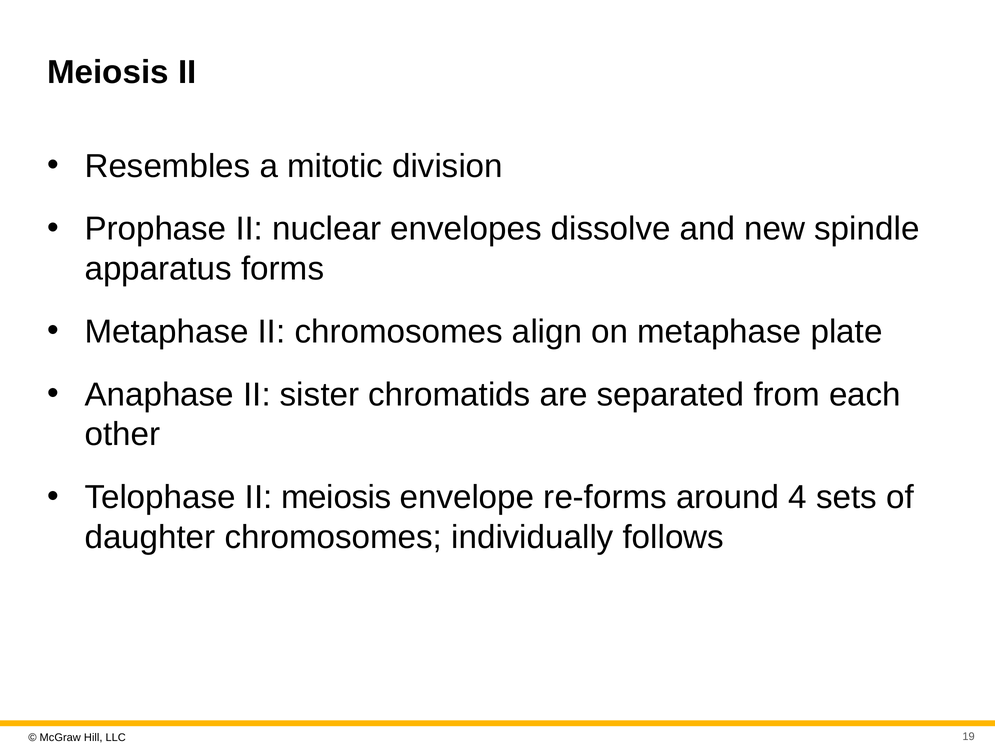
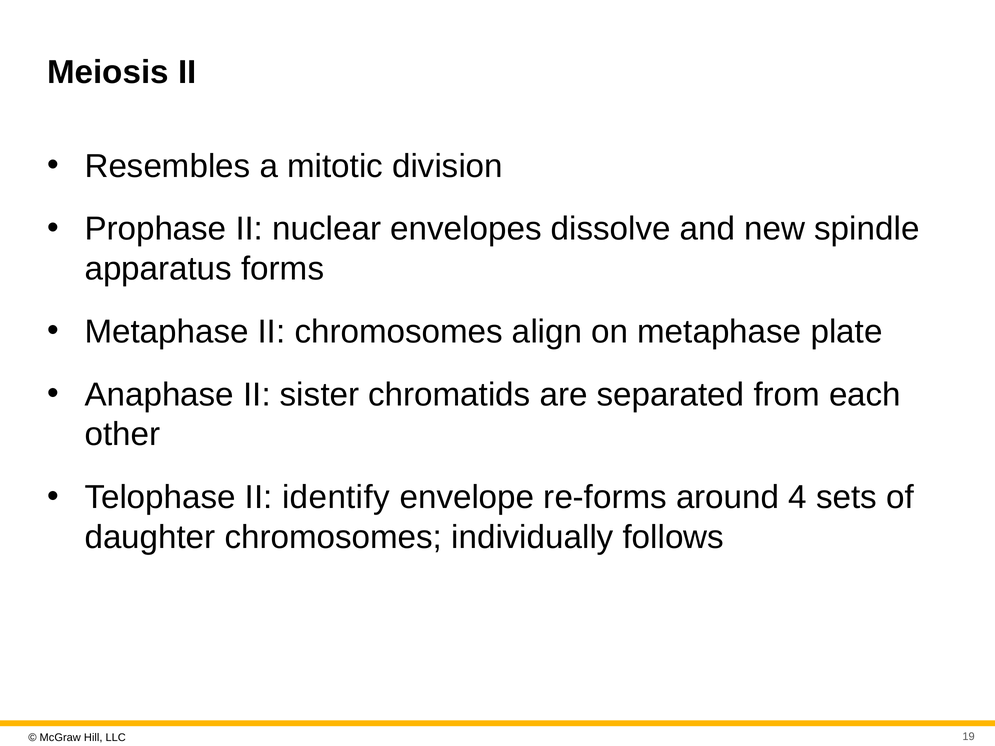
II meiosis: meiosis -> identify
